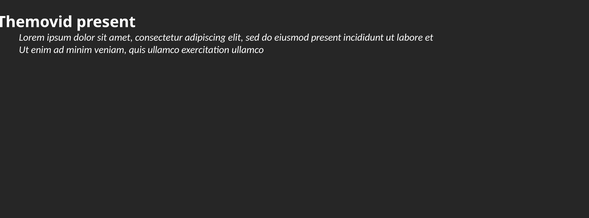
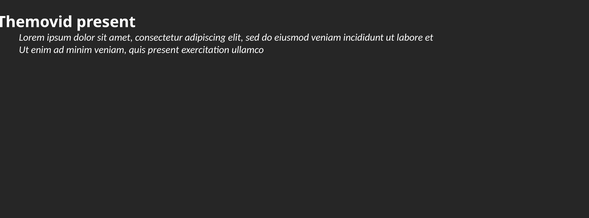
eiusmod present: present -> veniam
quis ullamco: ullamco -> present
